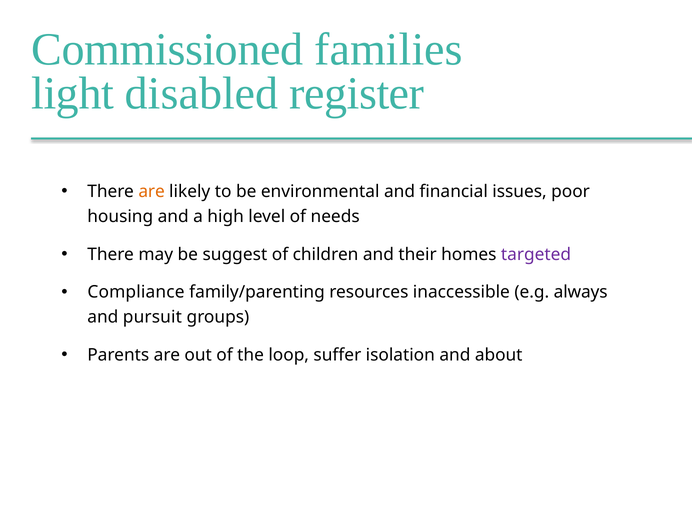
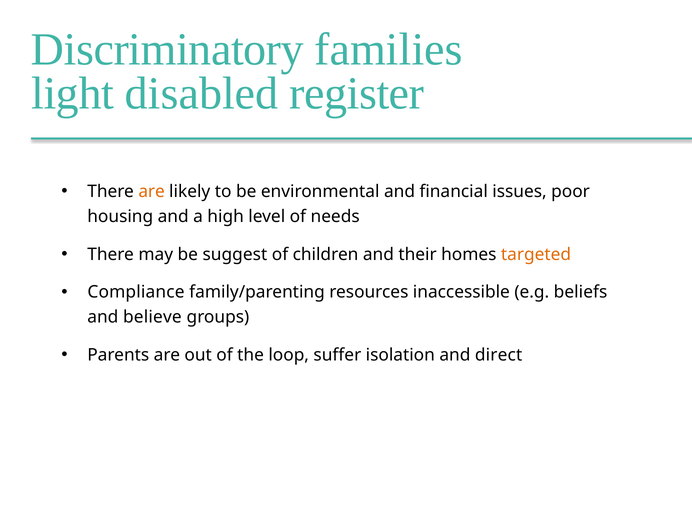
Commissioned: Commissioned -> Discriminatory
targeted colour: purple -> orange
always: always -> beliefs
pursuit: pursuit -> believe
about: about -> direct
